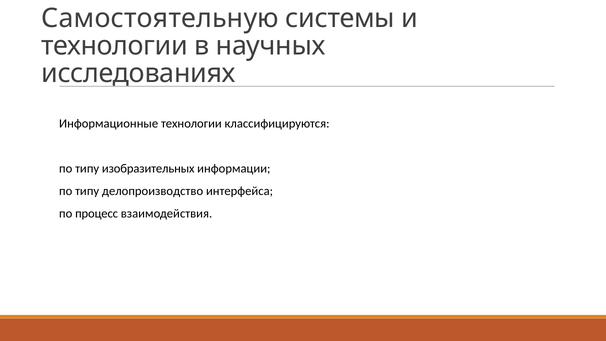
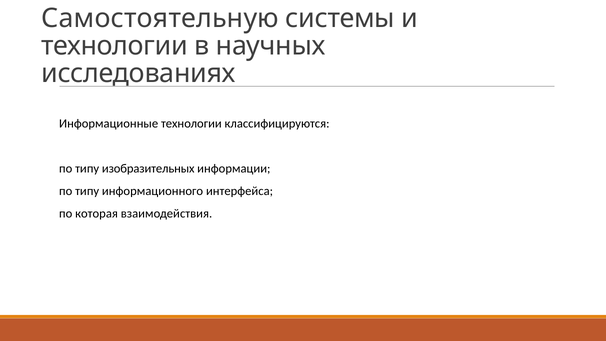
делопроизводство: делопроизводство -> информационного
процесс: процесс -> которая
